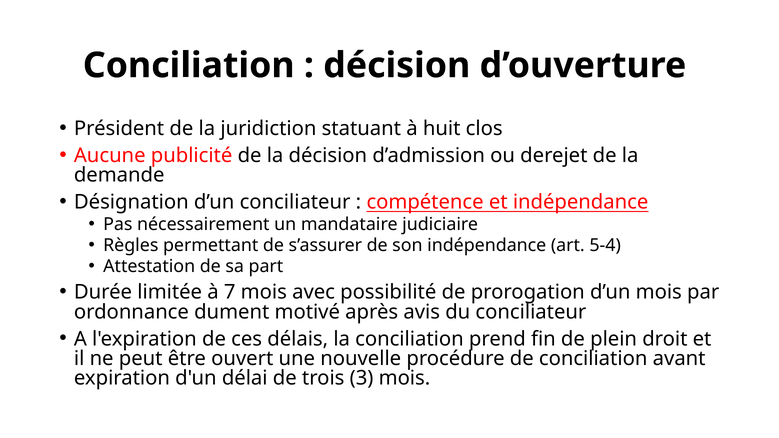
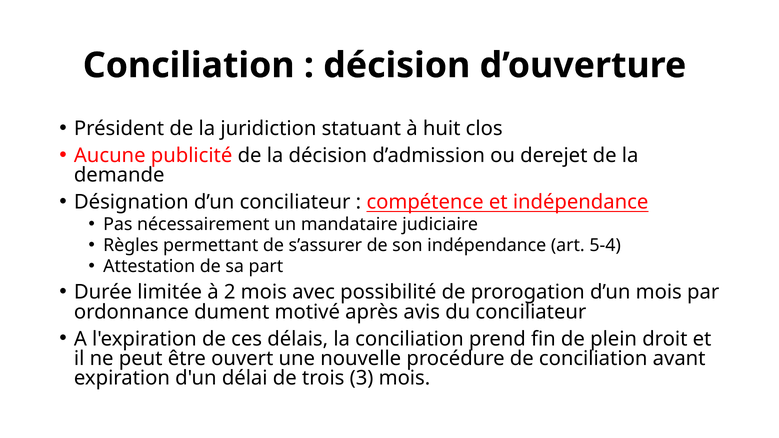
7: 7 -> 2
